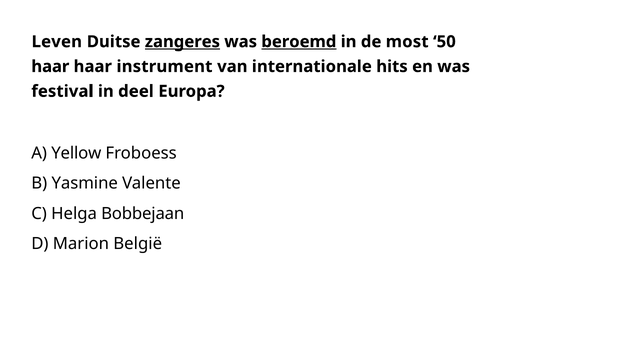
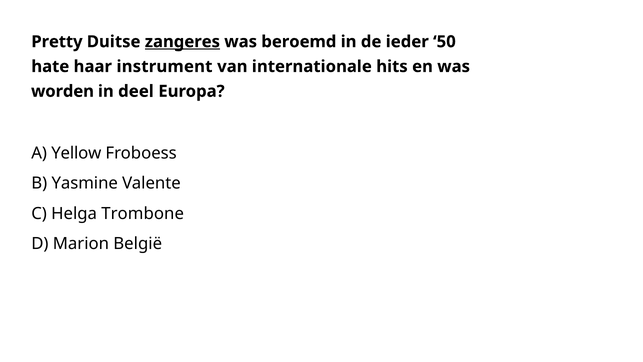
Leven: Leven -> Pretty
beroemd underline: present -> none
most: most -> ieder
haar at (50, 66): haar -> hate
festival: festival -> worden
Bobbejaan: Bobbejaan -> Trombone
